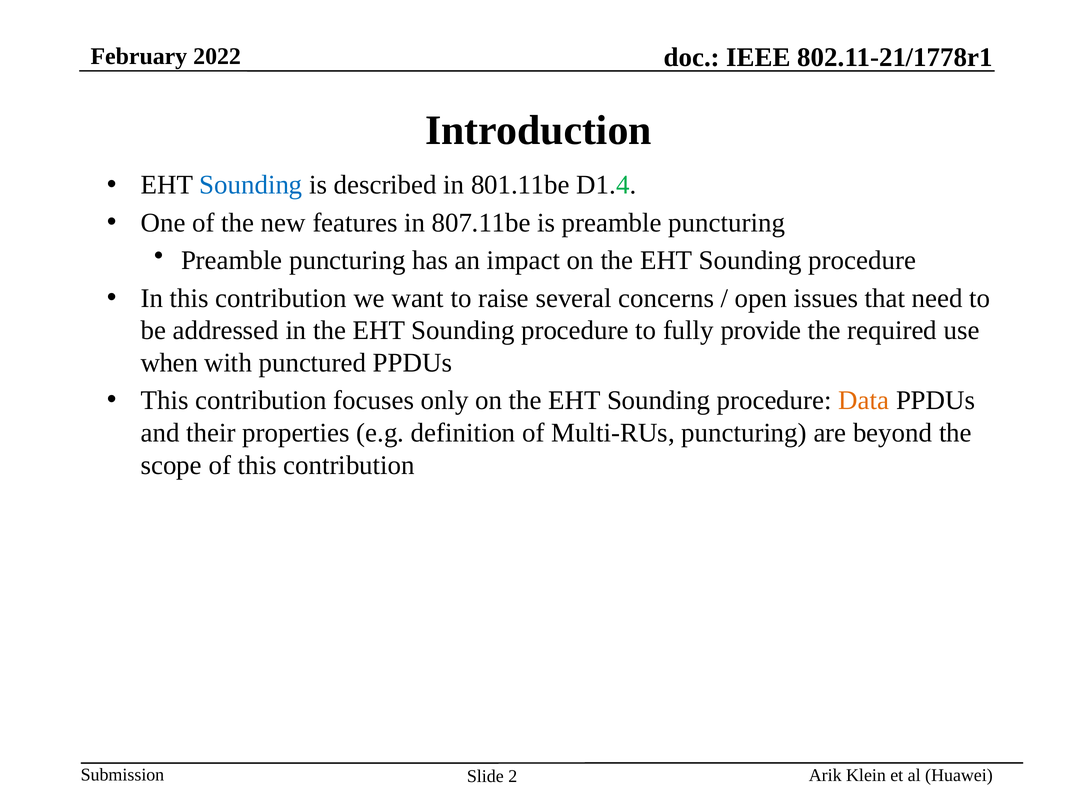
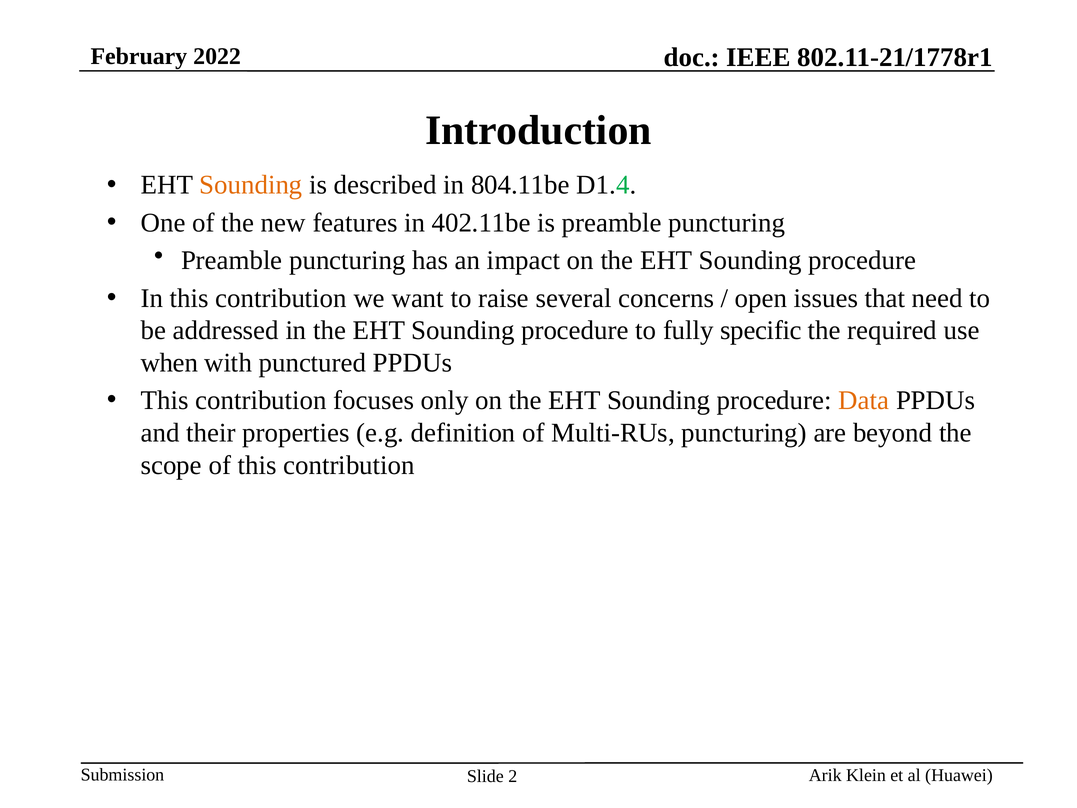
Sounding at (251, 185) colour: blue -> orange
801.11be: 801.11be -> 804.11be
807.11be: 807.11be -> 402.11be
provide: provide -> specific
